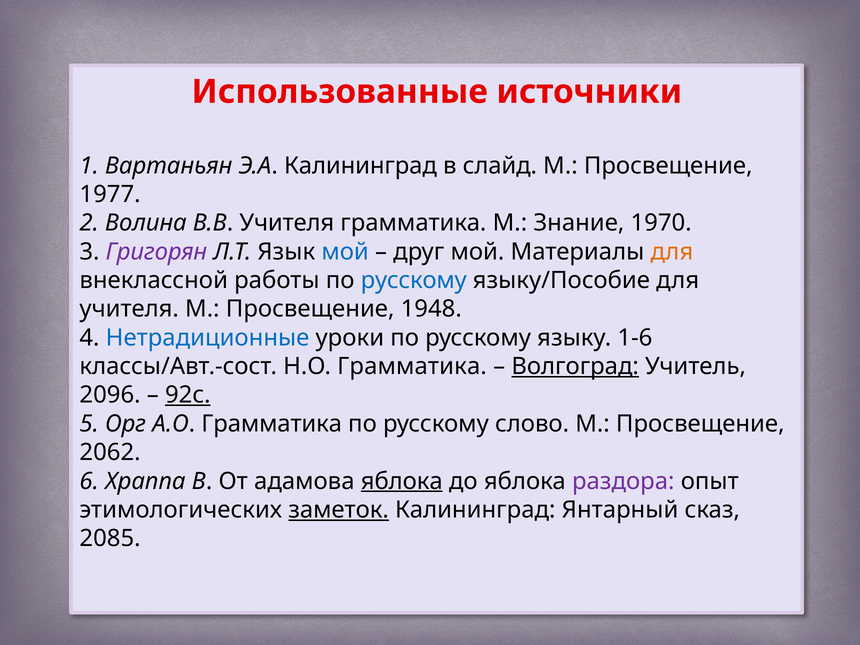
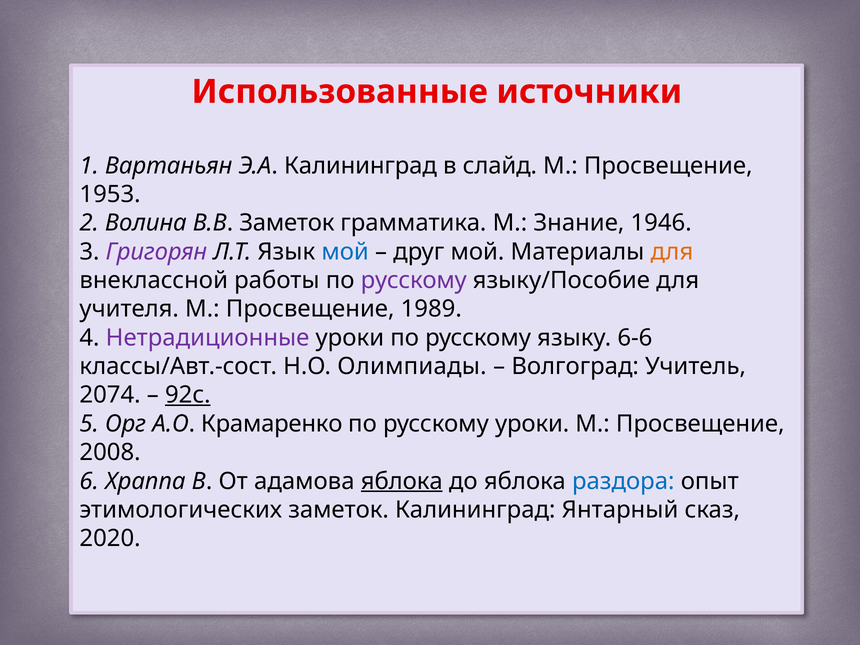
1977: 1977 -> 1953
В.В Учителя: Учителя -> Заметок
1970: 1970 -> 1946
русскому at (414, 280) colour: blue -> purple
1948: 1948 -> 1989
Нетрадиционные colour: blue -> purple
1-6: 1-6 -> 6-6
Н.О Грамматика: Грамматика -> Олимпиады
Волгоград underline: present -> none
2096: 2096 -> 2074
А.О Грамматика: Грамматика -> Крамаренко
русскому слово: слово -> уроки
2062: 2062 -> 2008
раздора colour: purple -> blue
заметок at (339, 510) underline: present -> none
2085: 2085 -> 2020
